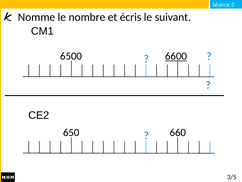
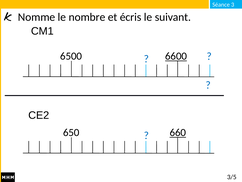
660 underline: none -> present
